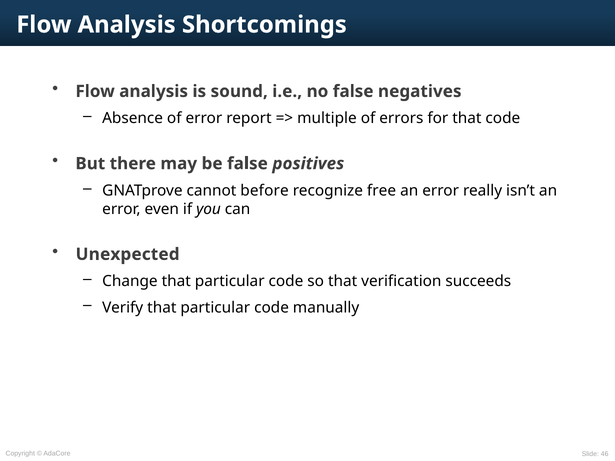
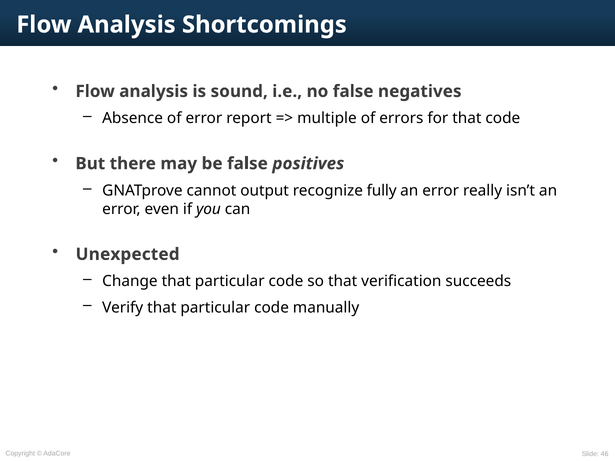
before: before -> output
free: free -> fully
